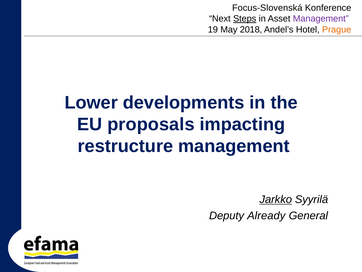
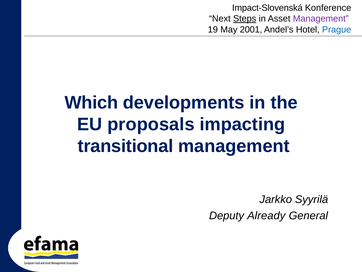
Focus-Slovenská: Focus-Slovenská -> Impact-Slovenská
2018: 2018 -> 2001
Prague colour: orange -> blue
Lower: Lower -> Which
restructure: restructure -> transitional
Jarkko underline: present -> none
